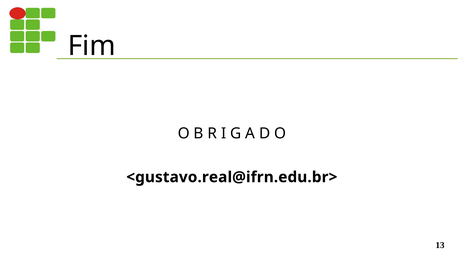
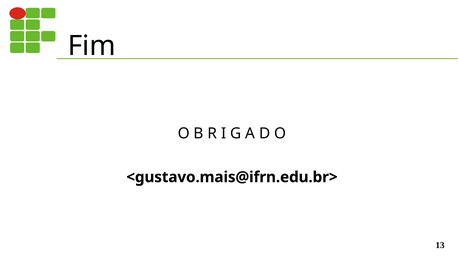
<gustavo.real@ifrn.edu.br>: <gustavo.real@ifrn.edu.br> -> <gustavo.mais@ifrn.edu.br>
